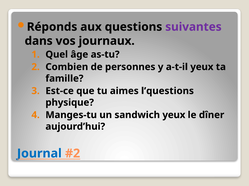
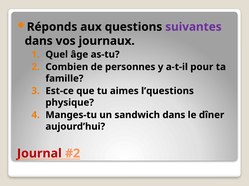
a-t-il yeux: yeux -> pour
sandwich yeux: yeux -> dans
Journal colour: blue -> red
